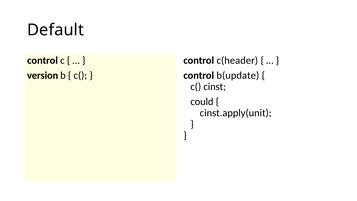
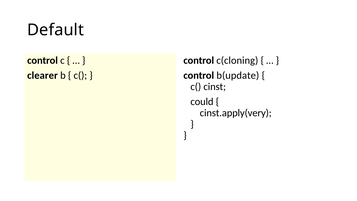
c(header: c(header -> c(cloning
version: version -> clearer
cinst.apply(unit: cinst.apply(unit -> cinst.apply(very
